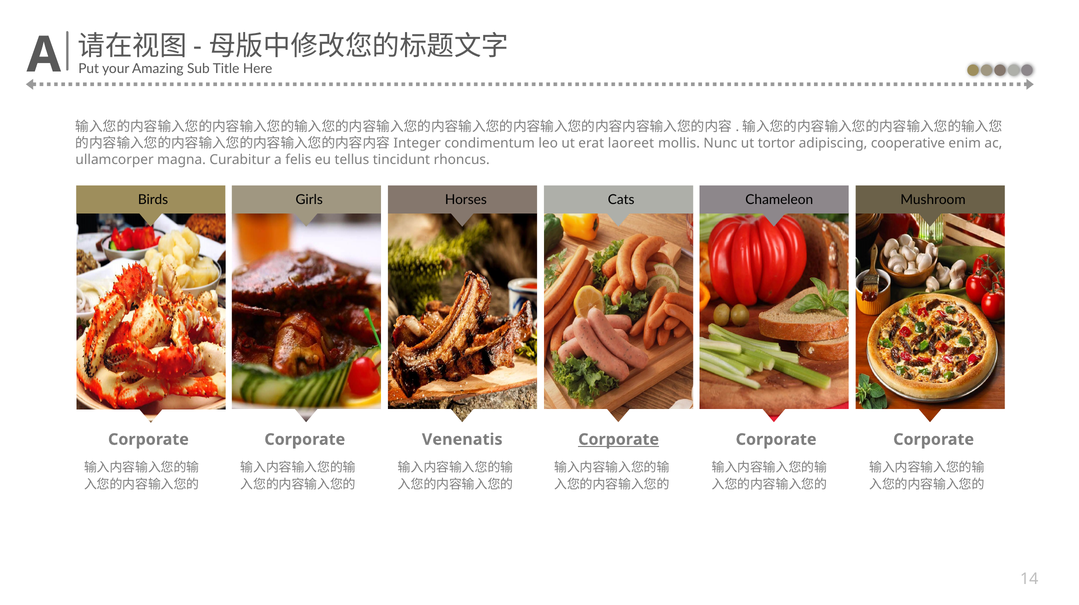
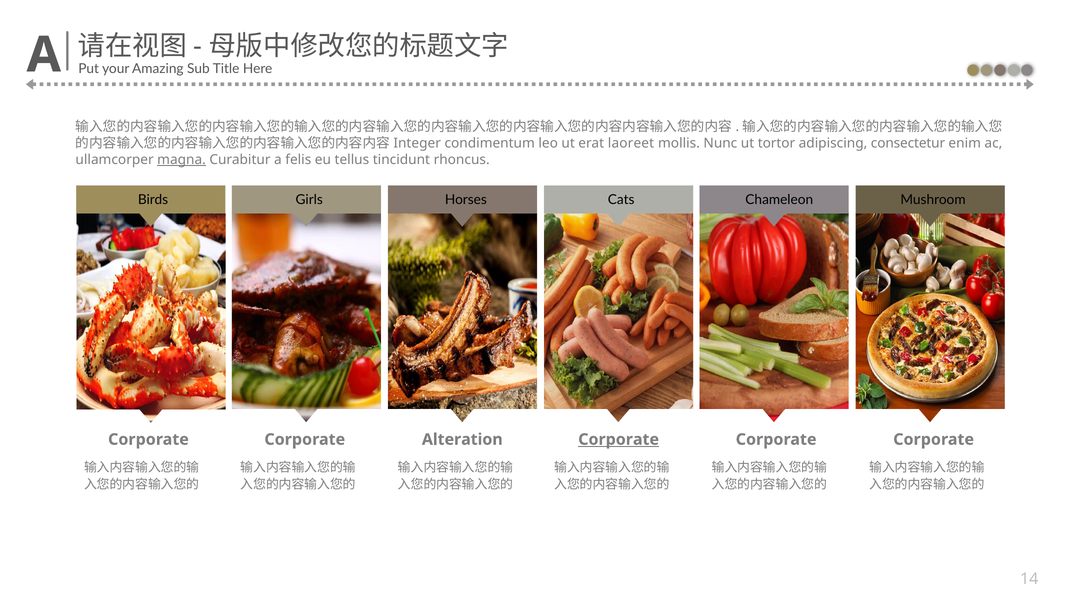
cooperative: cooperative -> consectetur
magna underline: none -> present
Venenatis: Venenatis -> Alteration
